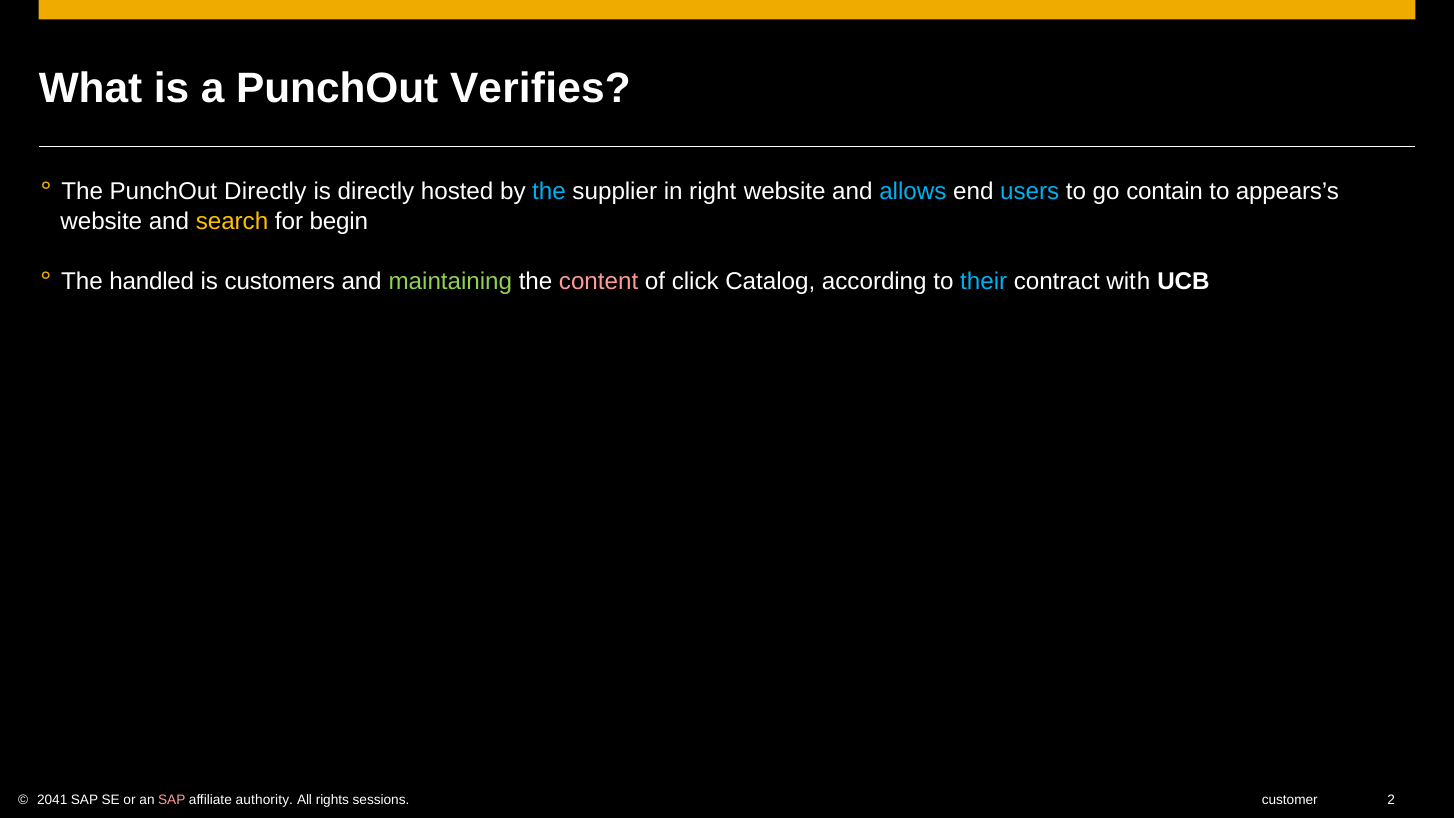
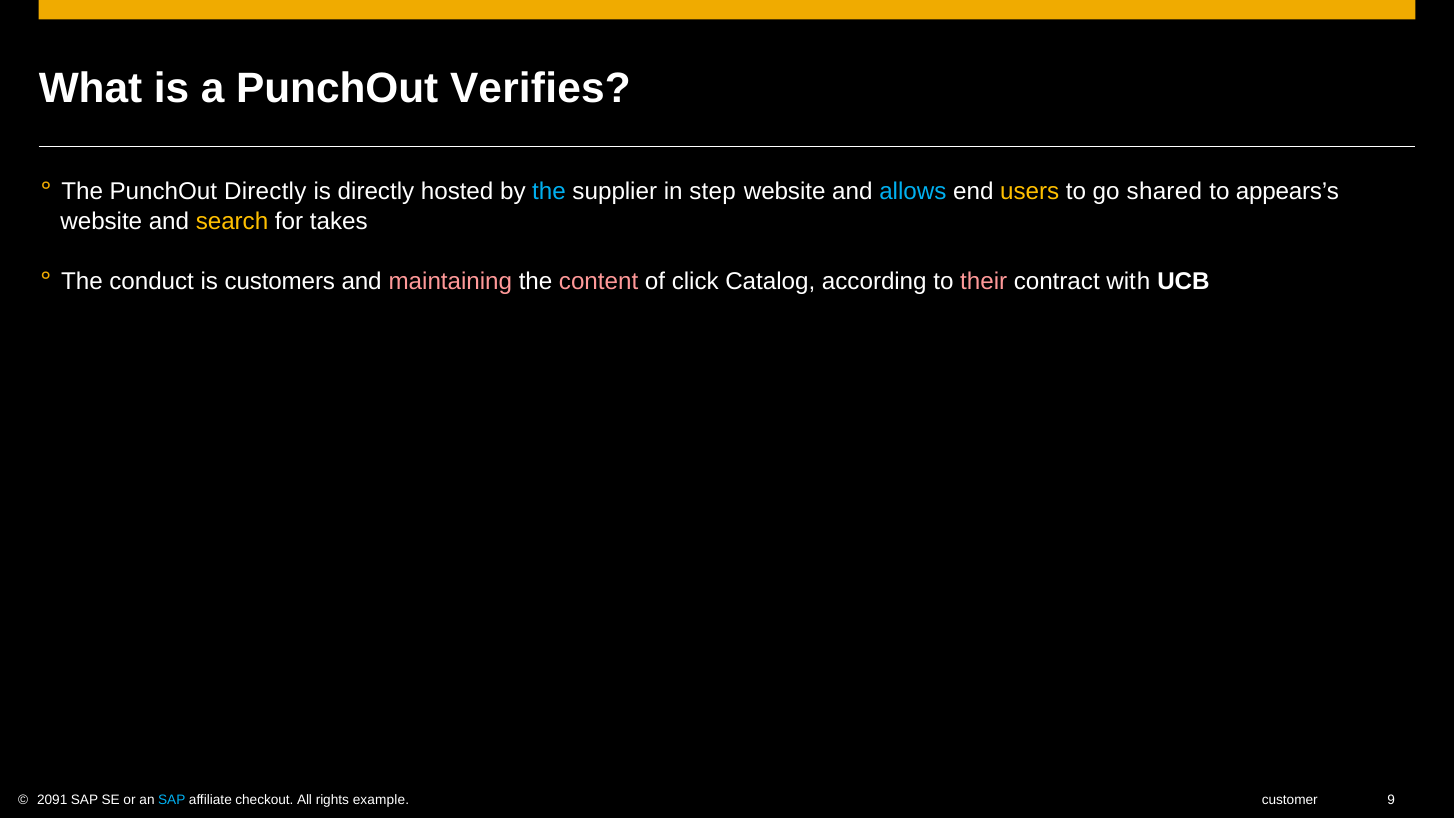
right: right -> step
users colour: light blue -> yellow
contain: contain -> shared
begin: begin -> takes
handled: handled -> conduct
maintaining colour: light green -> pink
their colour: light blue -> pink
2041: 2041 -> 2091
SAP at (172, 799) colour: pink -> light blue
authority: authority -> checkout
sessions: sessions -> example
2: 2 -> 9
